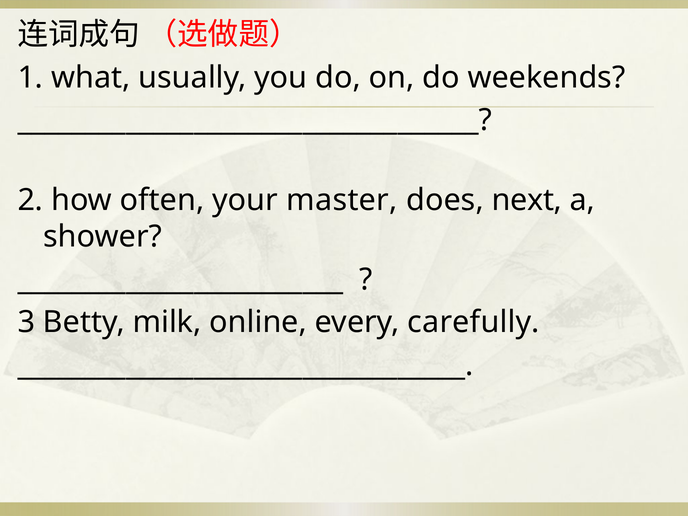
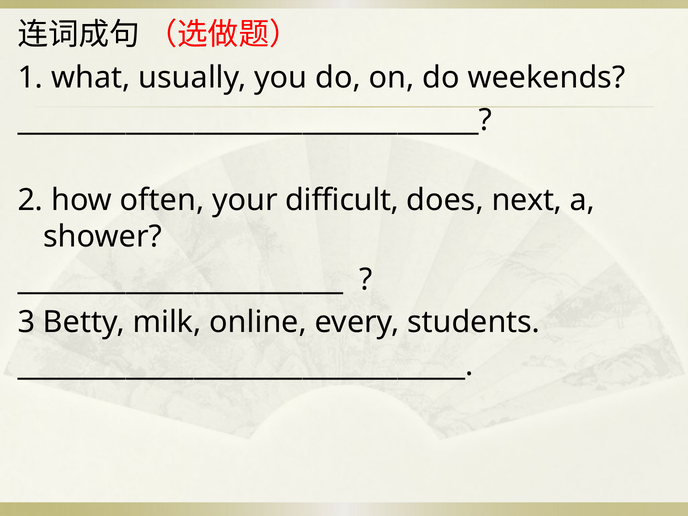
master: master -> difficult
carefully: carefully -> students
